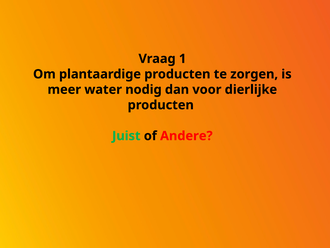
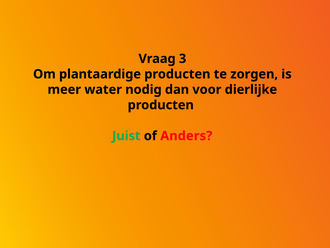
1: 1 -> 3
Andere: Andere -> Anders
